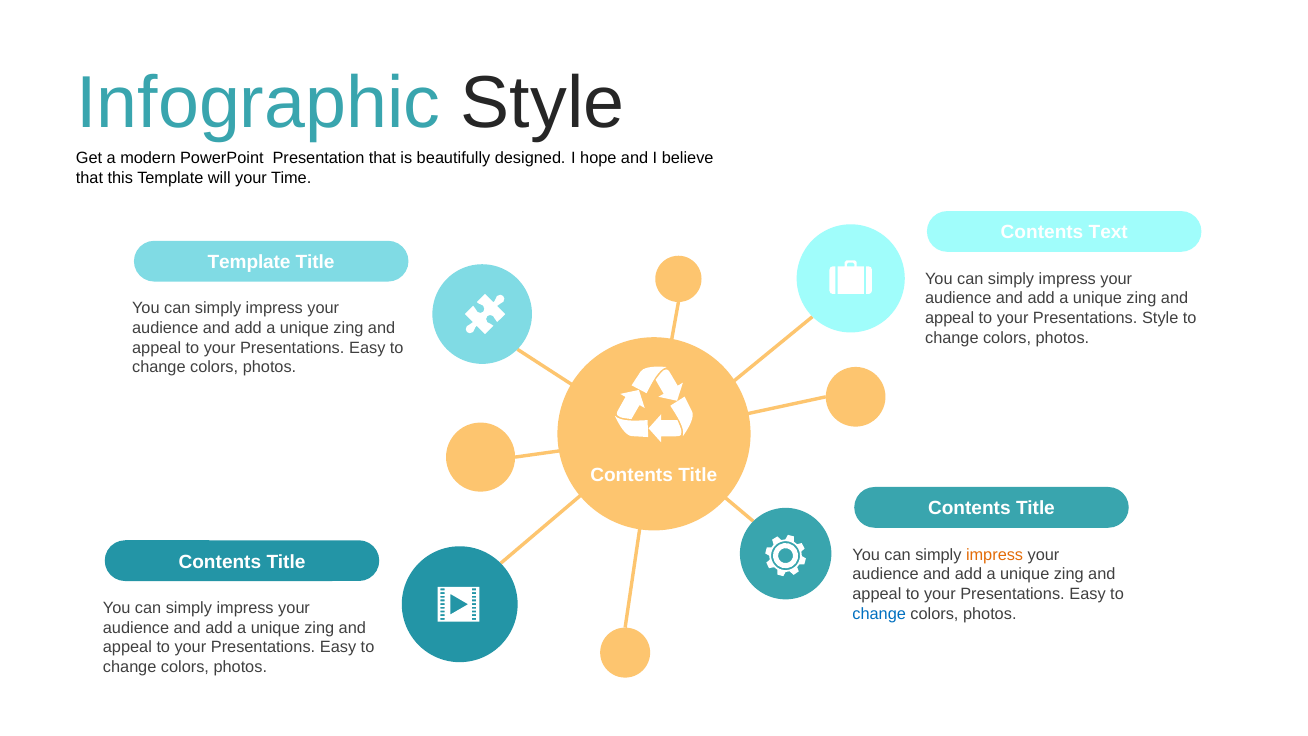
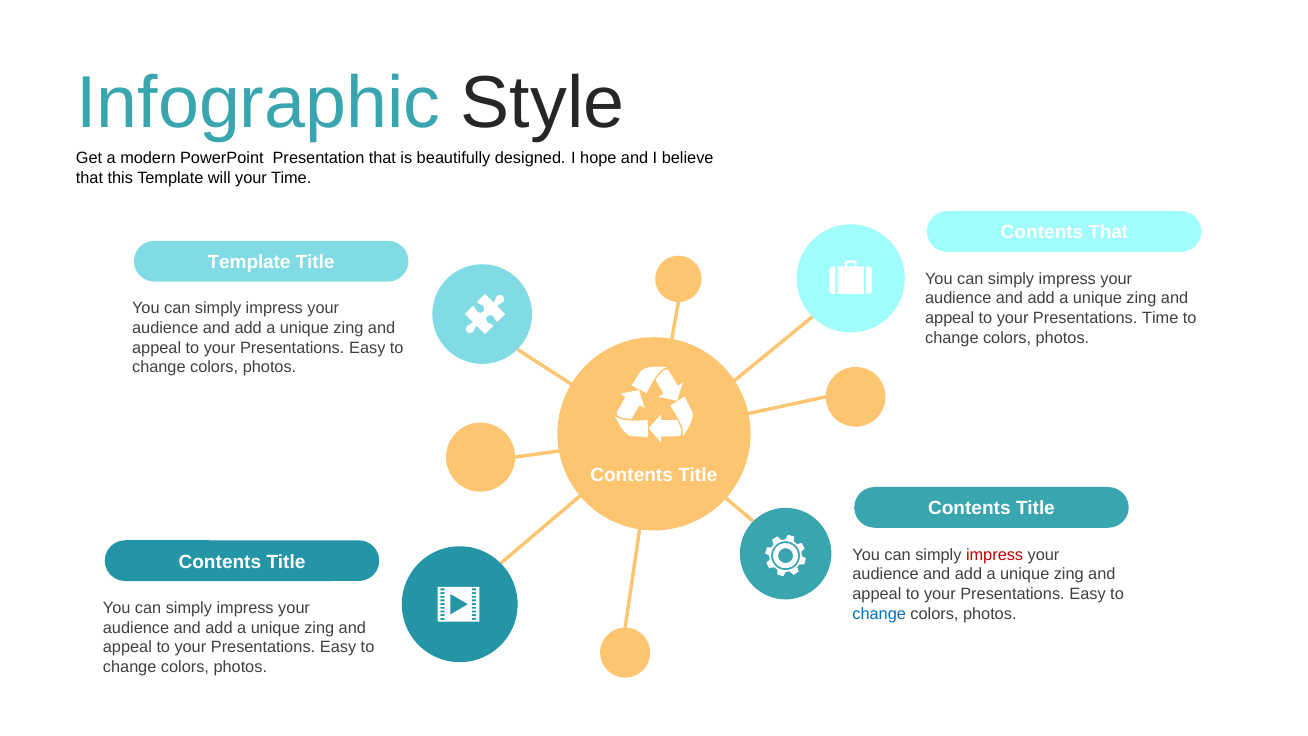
Contents Text: Text -> That
Presentations Style: Style -> Time
impress at (995, 555) colour: orange -> red
